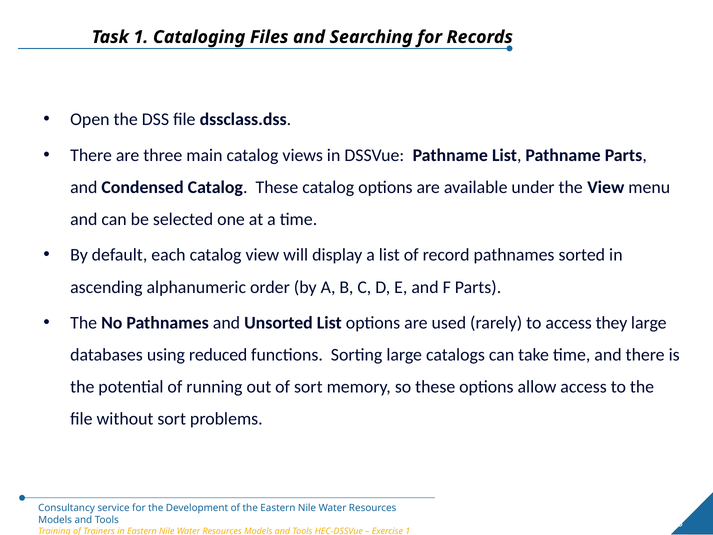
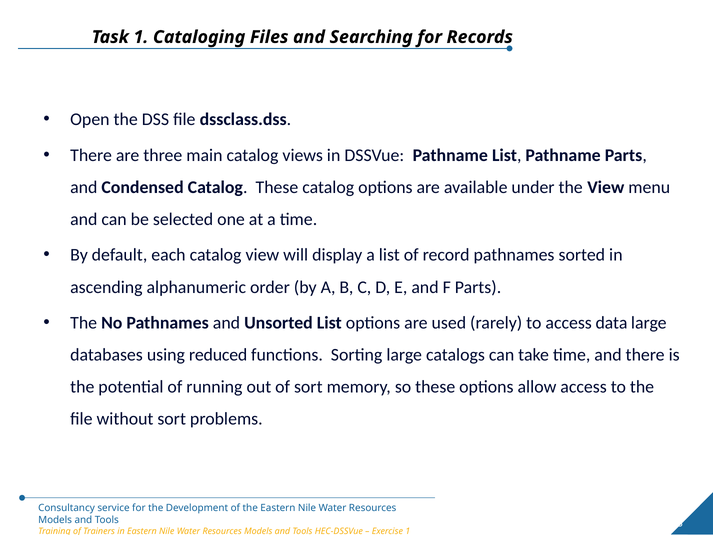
they: they -> data
